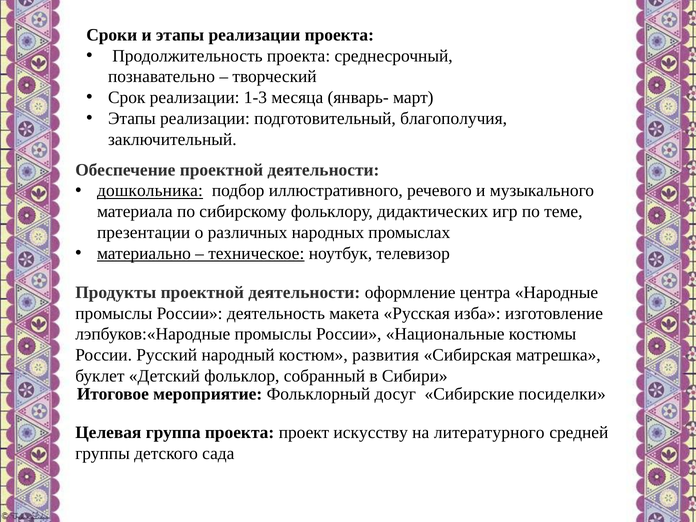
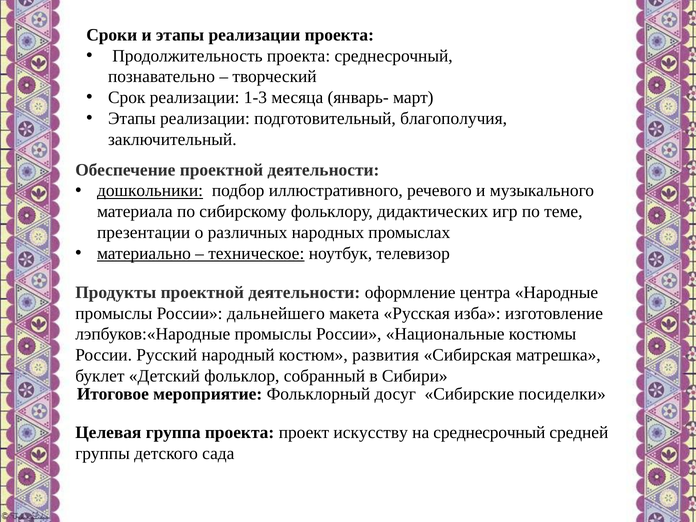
дошкольника: дошкольника -> дошкольники
деятельность: деятельность -> дальнейшего
на литературного: литературного -> среднесрочный
